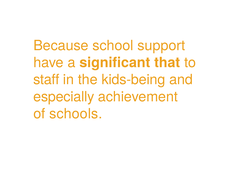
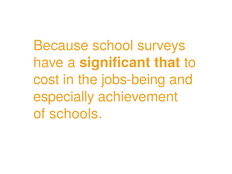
support: support -> surveys
staff: staff -> cost
kids-being: kids-being -> jobs-being
